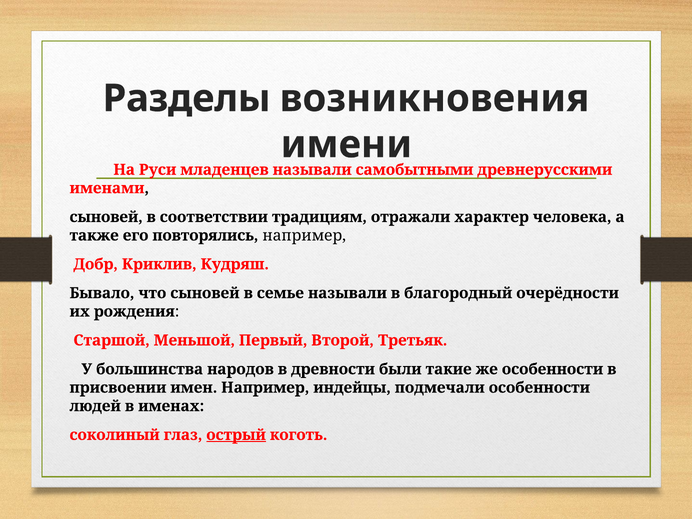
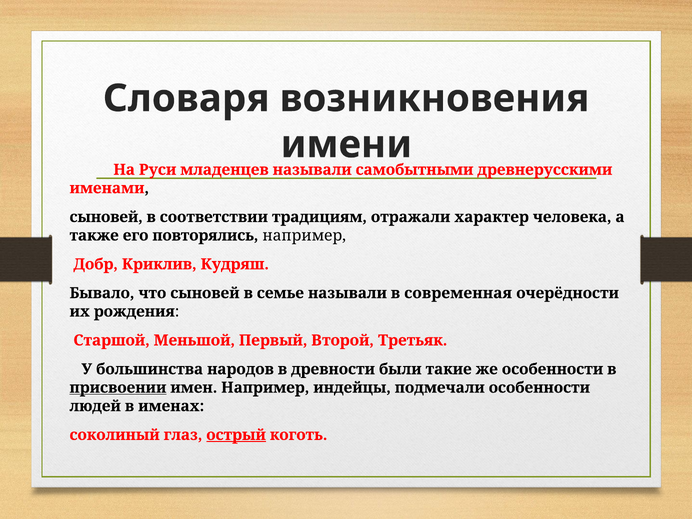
Разделы: Разделы -> Словаря
благородный: благородный -> современная
присвоении underline: none -> present
